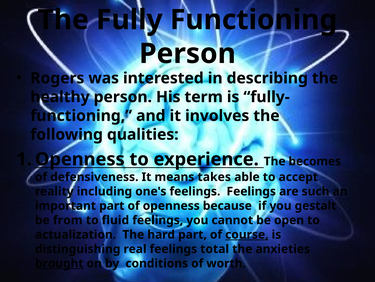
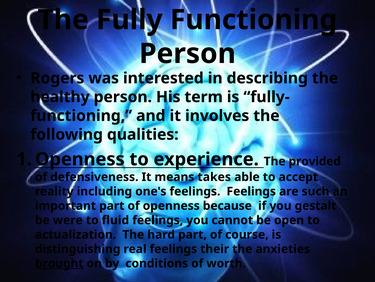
becomes: becomes -> provided
from: from -> were
course underline: present -> none
total: total -> their
